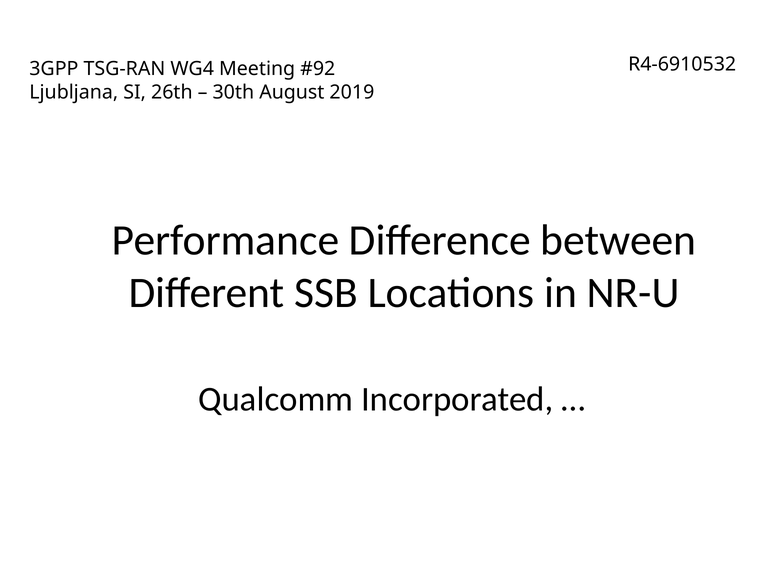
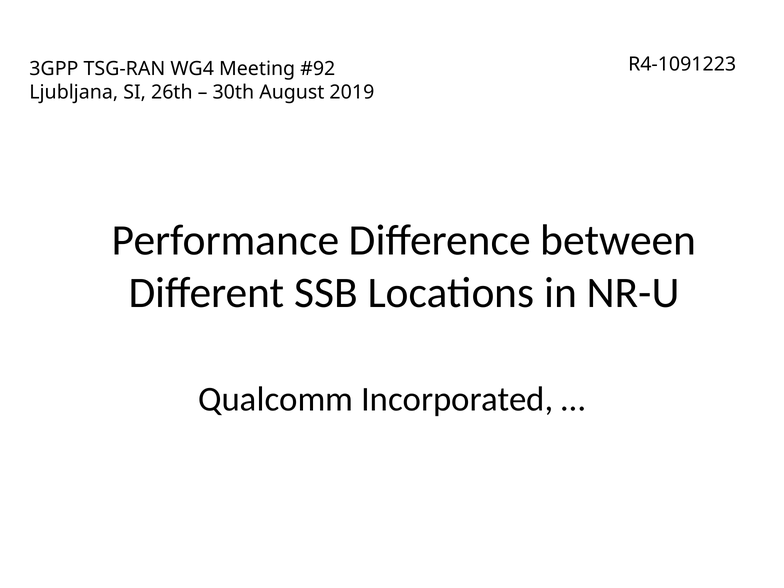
R4-6910532: R4-6910532 -> R4-1091223
